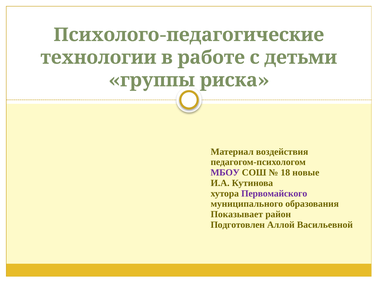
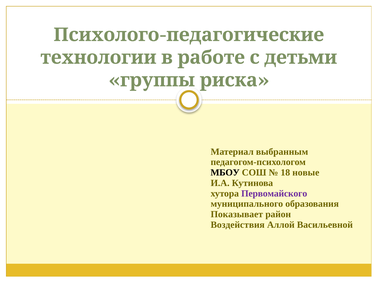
воздействия: воздействия -> выбранным
МБОУ colour: purple -> black
Подготовлен: Подготовлен -> Воздействия
